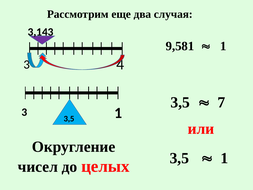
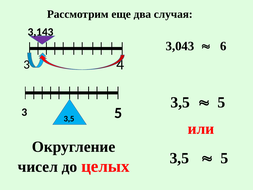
9,581: 9,581 -> 3,043
1 at (223, 46): 1 -> 6
7 at (221, 102): 7 -> 5
3 1: 1 -> 5
1 at (224, 158): 1 -> 5
